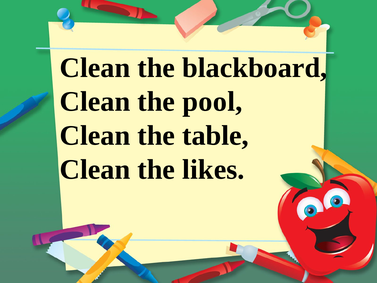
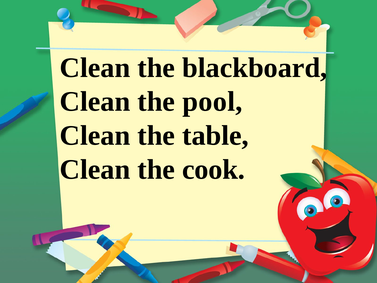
likes: likes -> cook
